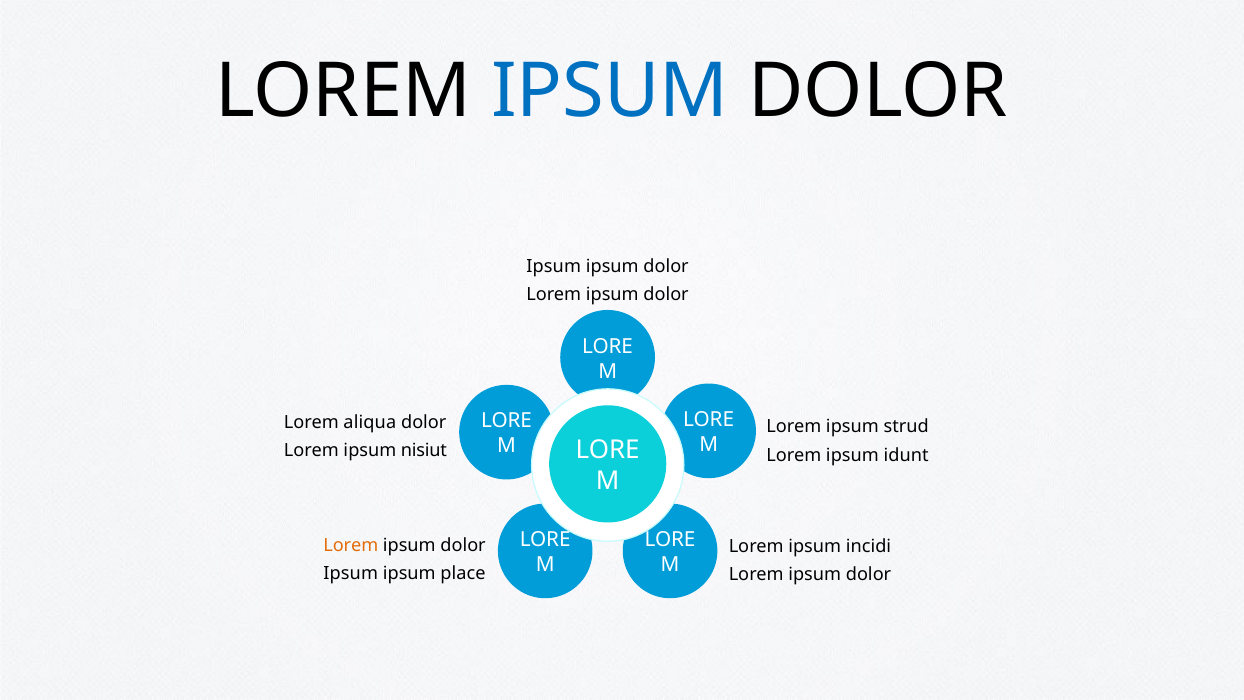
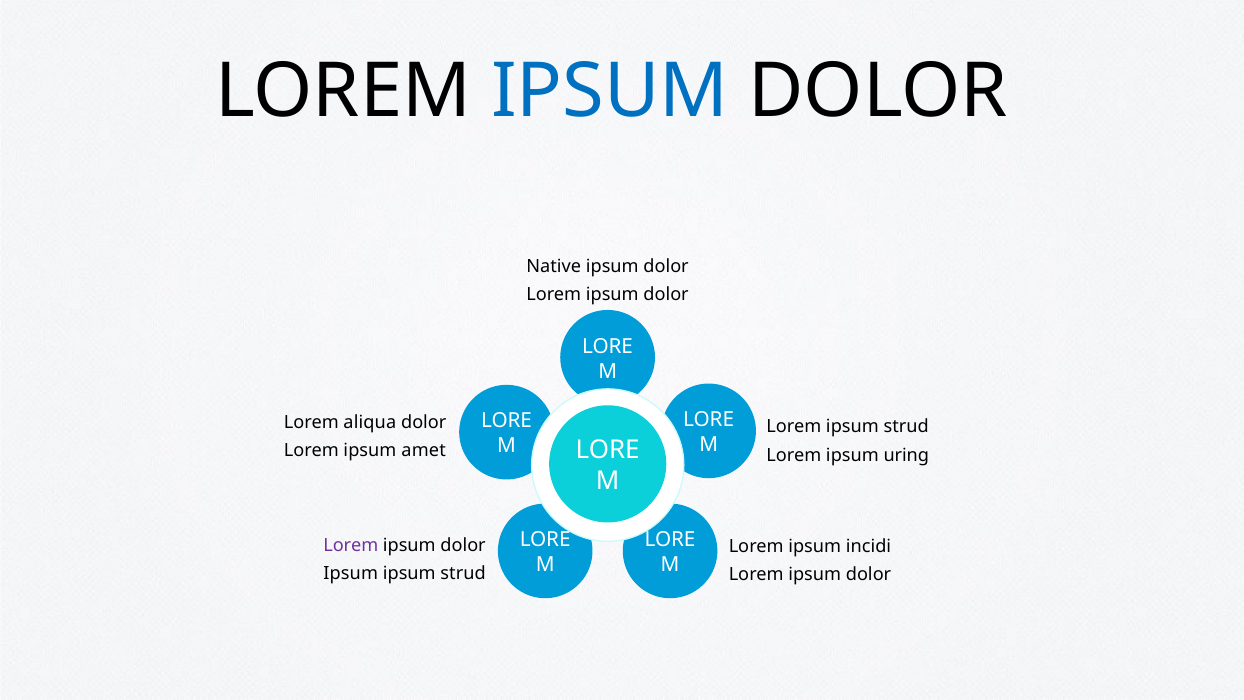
Ipsum at (554, 266): Ipsum -> Native
nisiut: nisiut -> amet
idunt: idunt -> uring
Lorem at (351, 545) colour: orange -> purple
place at (463, 574): place -> strud
